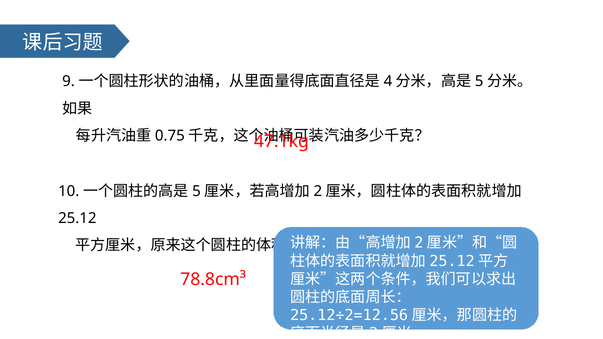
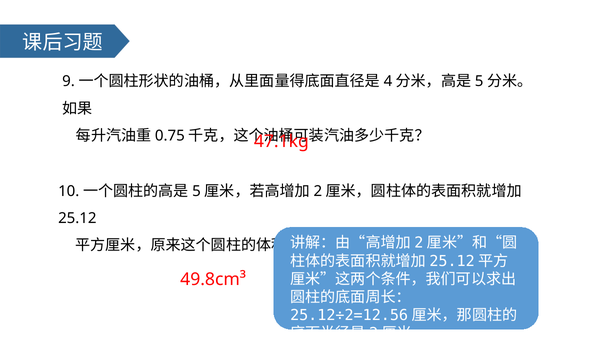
78.8cm³: 78.8cm³ -> 49.8cm³
